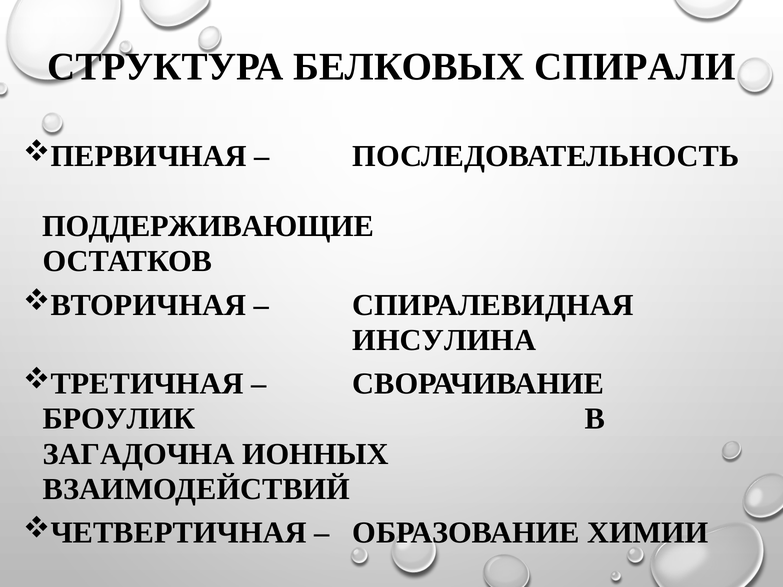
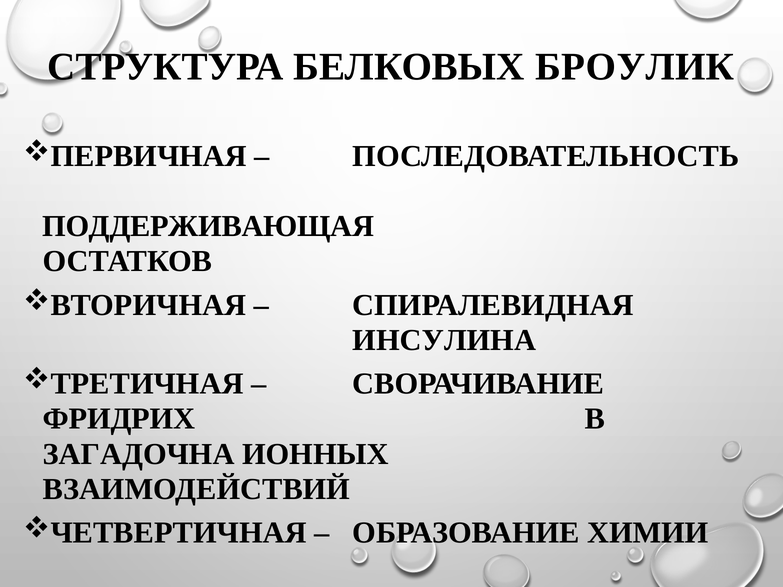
СПИРАЛИ: СПИРАЛИ -> БРОУЛИК
ПОДДЕРЖИВАЮЩИЕ: ПОДДЕРЖИВАЮЩИЕ -> ПОДДЕРЖИВАЮЩАЯ
БРОУЛИК: БРОУЛИК -> ФРИДРИХ
